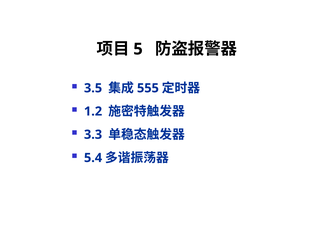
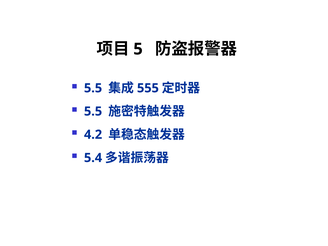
3.5 at (93, 88): 3.5 -> 5.5
1.2 at (93, 111): 1.2 -> 5.5
3.3: 3.3 -> 4.2
